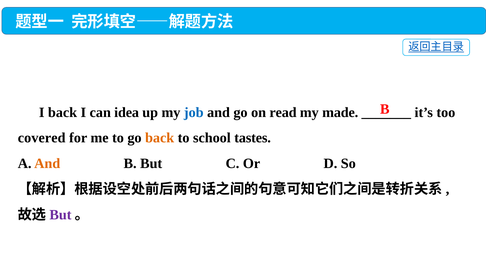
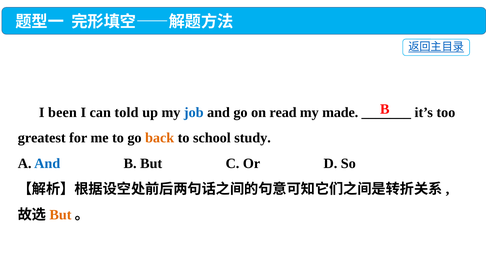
I back: back -> been
idea: idea -> told
covered: covered -> greatest
tastes: tastes -> study
And at (47, 163) colour: orange -> blue
But at (60, 214) colour: purple -> orange
